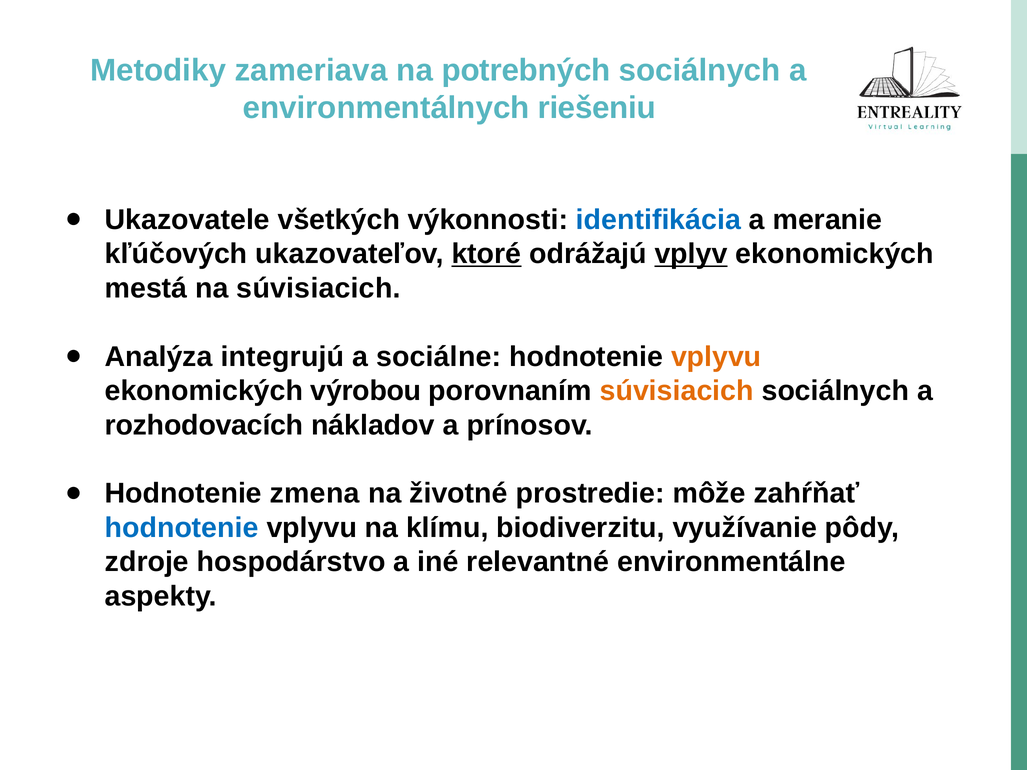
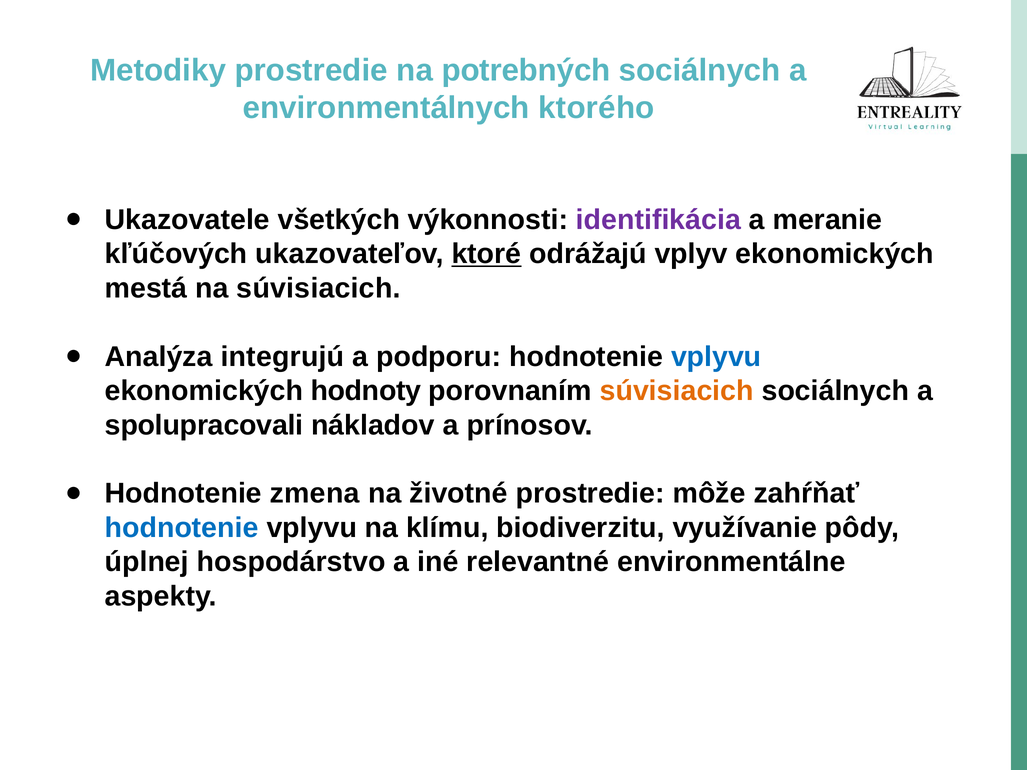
Metodiky zameriava: zameriava -> prostredie
riešeniu: riešeniu -> ktorého
identifikácia colour: blue -> purple
vplyv underline: present -> none
sociálne: sociálne -> podporu
vplyvu at (716, 357) colour: orange -> blue
výrobou: výrobou -> hodnoty
rozhodovacích: rozhodovacích -> spolupracovali
zdroje: zdroje -> úplnej
